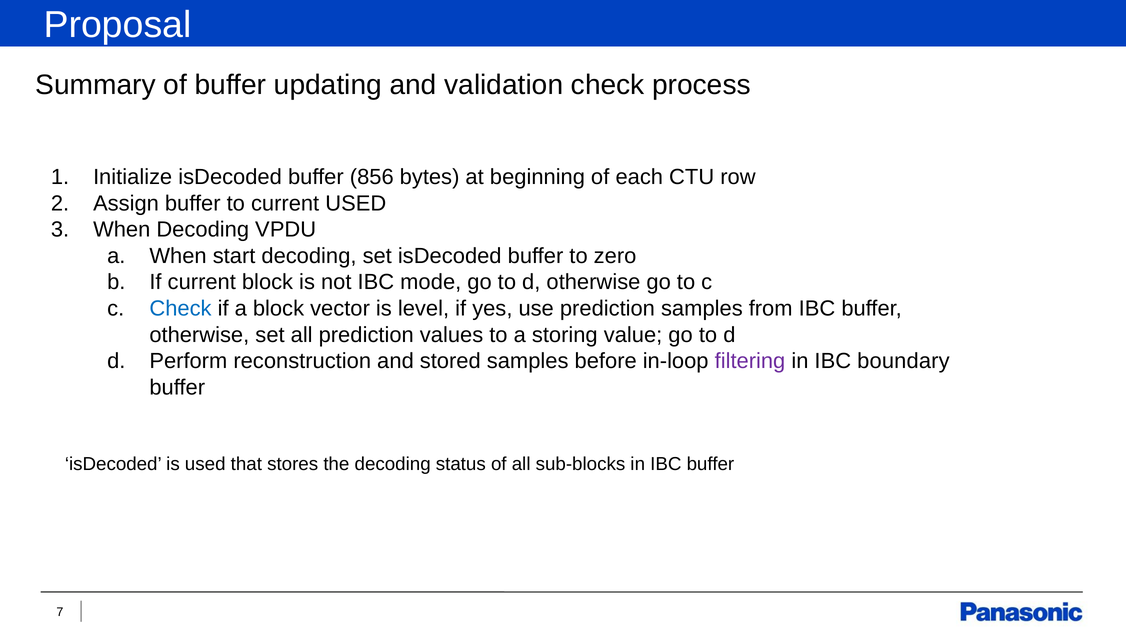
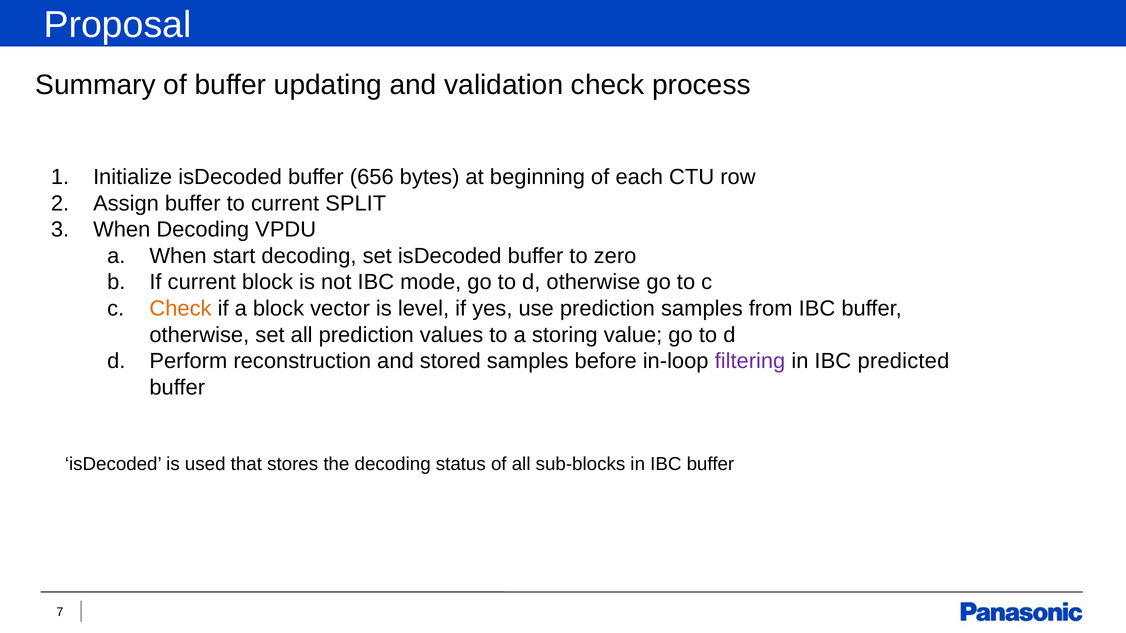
856: 856 -> 656
current USED: USED -> SPLIT
Check at (181, 309) colour: blue -> orange
boundary: boundary -> predicted
